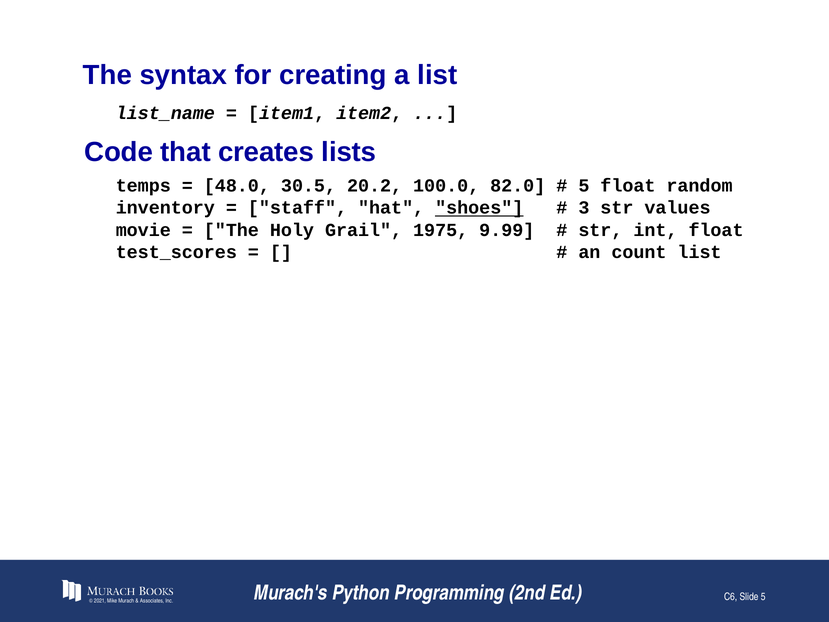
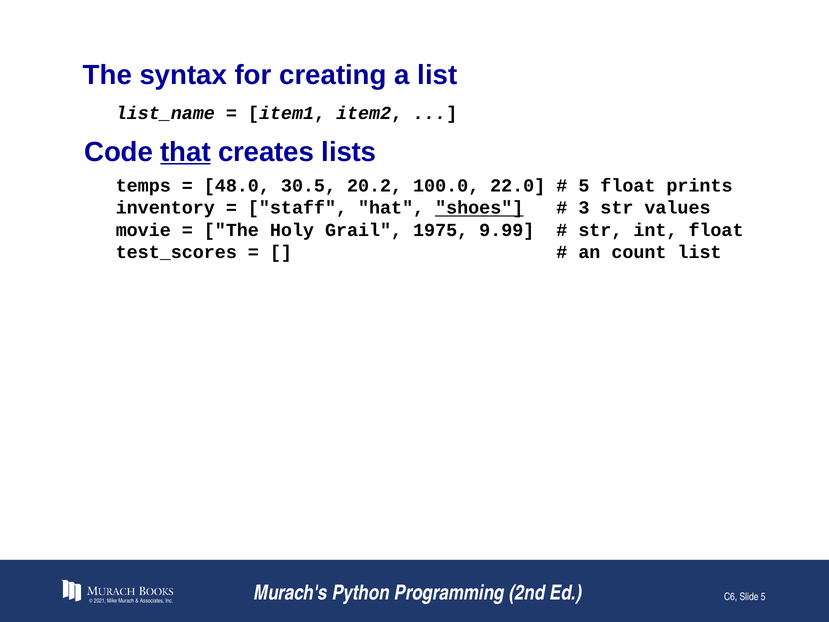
that underline: none -> present
82.0: 82.0 -> 22.0
random: random -> prints
